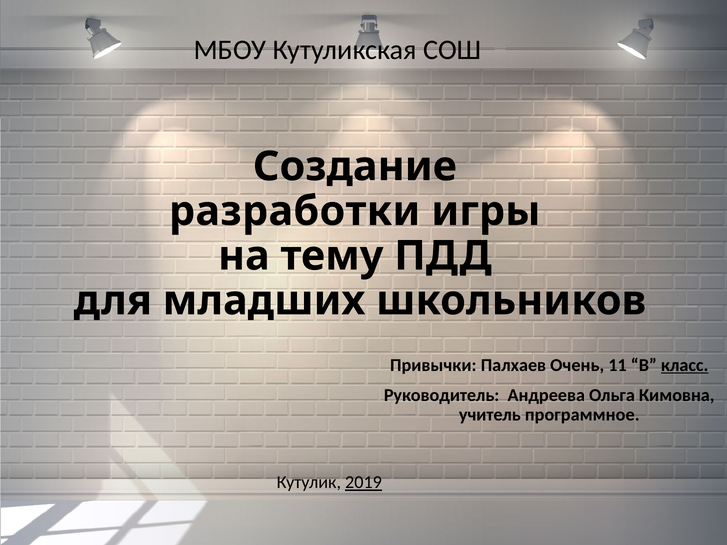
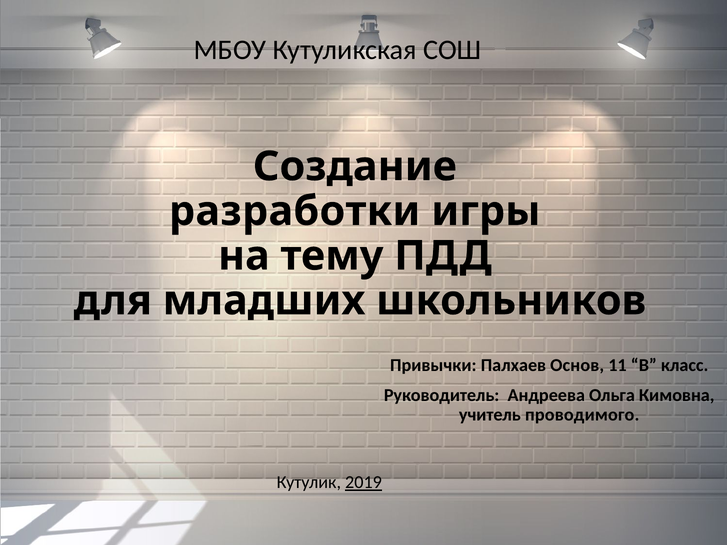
Очень: Очень -> Основ
класс underline: present -> none
программное: программное -> проводимого
